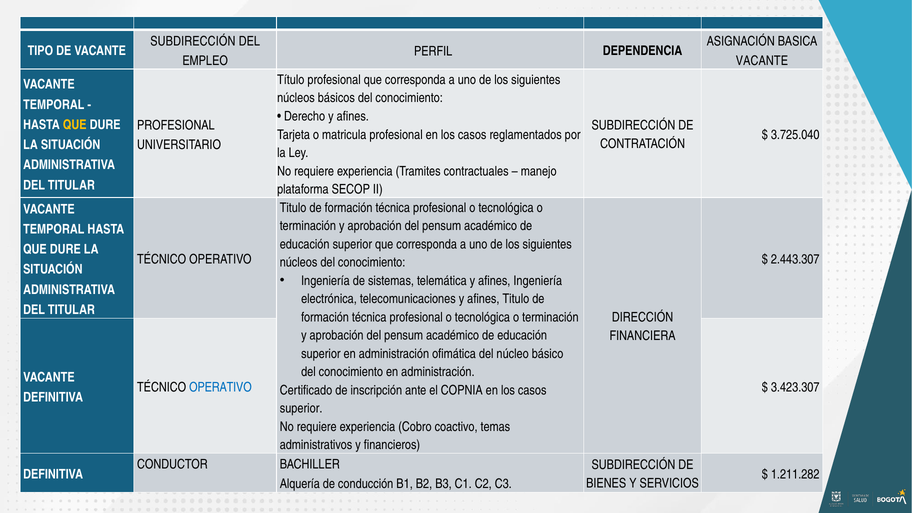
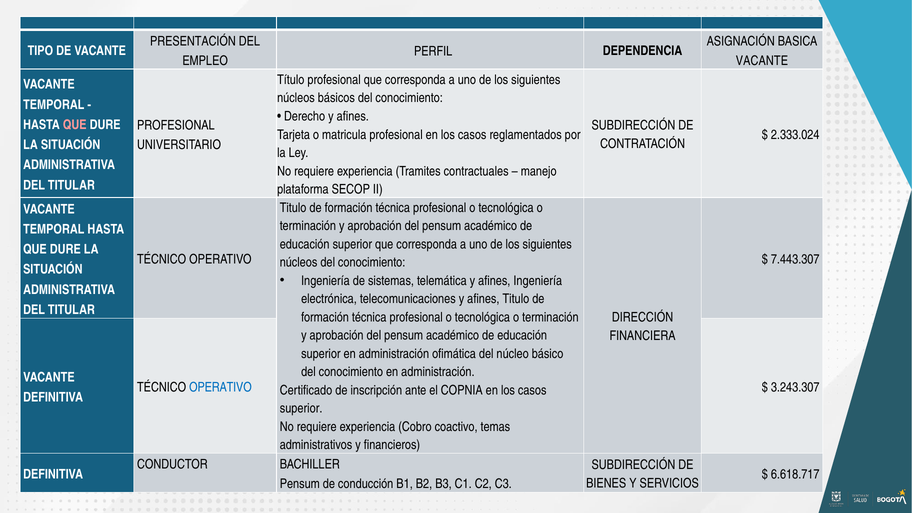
SUBDIRECCIÓN at (193, 41): SUBDIRECCIÓN -> PRESENTACIÓN
QUE at (75, 125) colour: yellow -> pink
3.725.040: 3.725.040 -> 2.333.024
2.443.307: 2.443.307 -> 7.443.307
3.423.307: 3.423.307 -> 3.243.307
1.211.282: 1.211.282 -> 6.618.717
Alquería at (300, 484): Alquería -> Pensum
